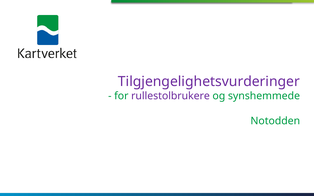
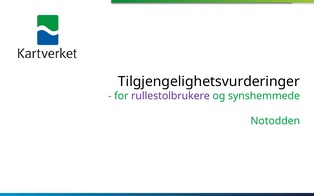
Tilgjengelighetsvurderinger colour: purple -> black
